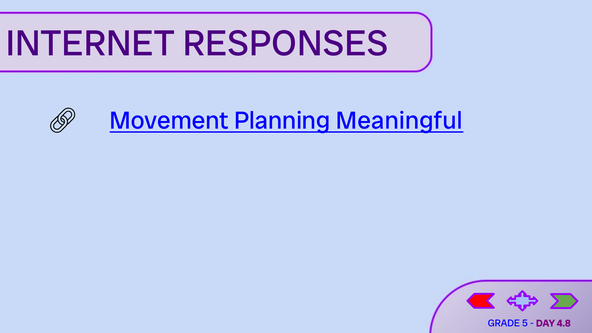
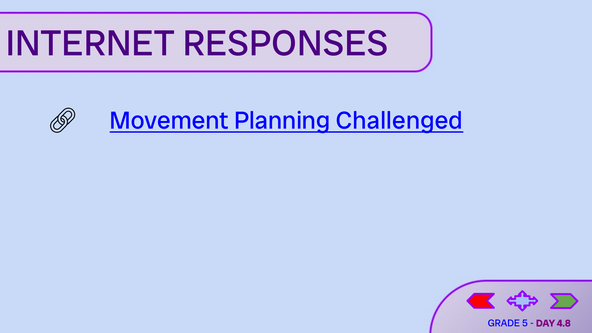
Meaningful: Meaningful -> Challenged
